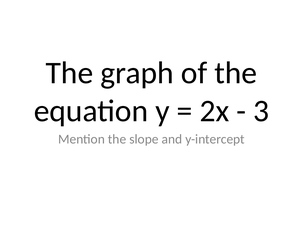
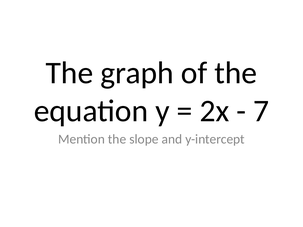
3: 3 -> 7
